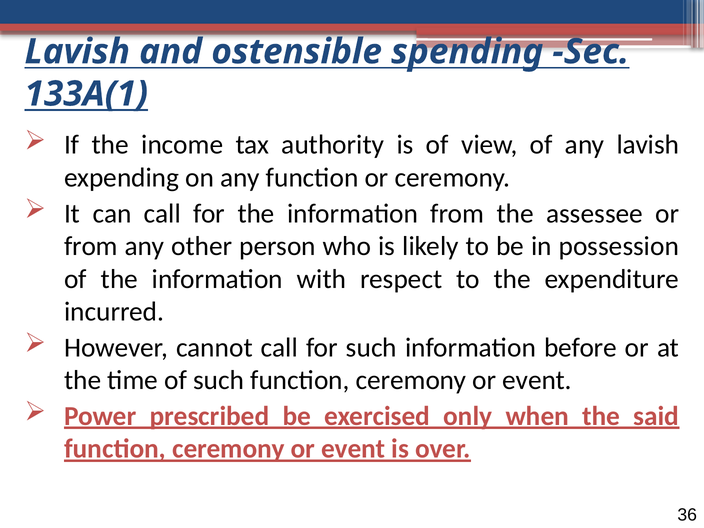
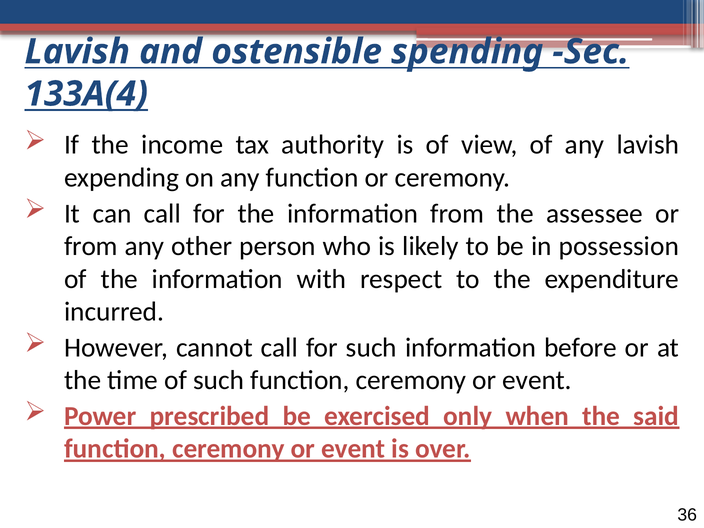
133A(1: 133A(1 -> 133A(4
